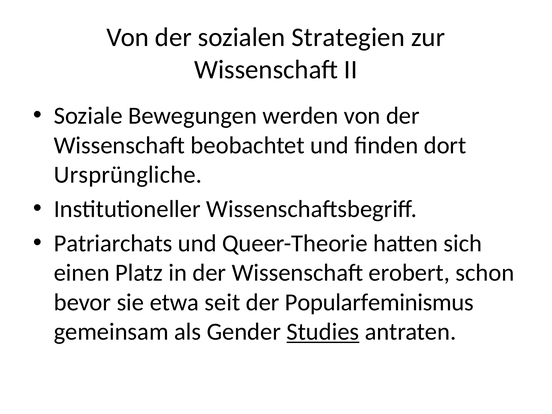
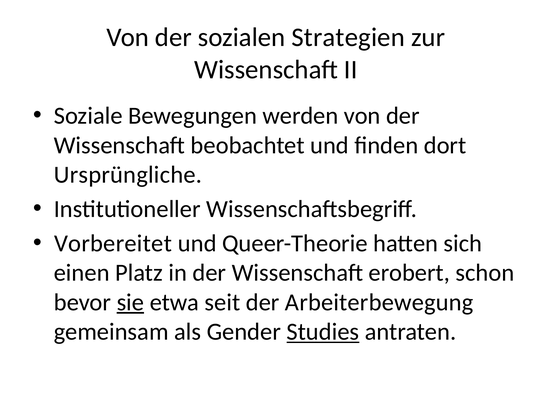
Patriarchats: Patriarchats -> Vorbereitet
sie underline: none -> present
Popularfeminismus: Popularfeminismus -> Arbeiterbewegung
